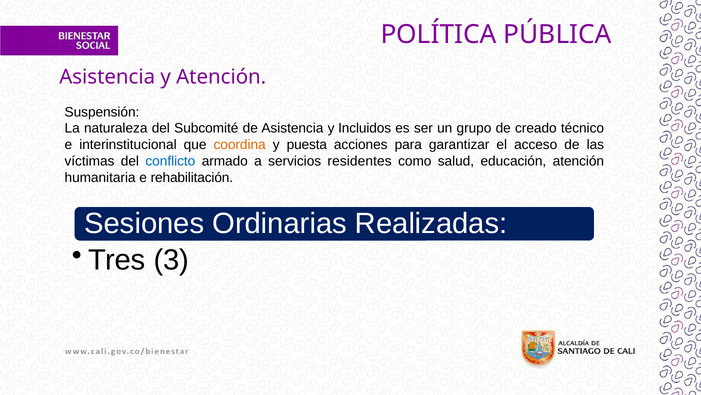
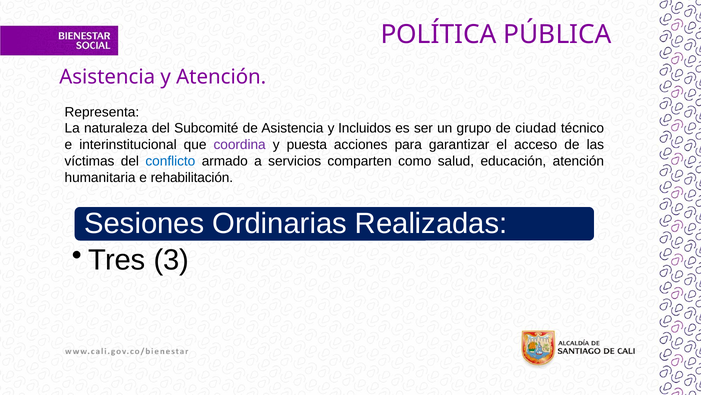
Suspensión: Suspensión -> Representa
creado: creado -> ciudad
coordina colour: orange -> purple
residentes: residentes -> comparten
